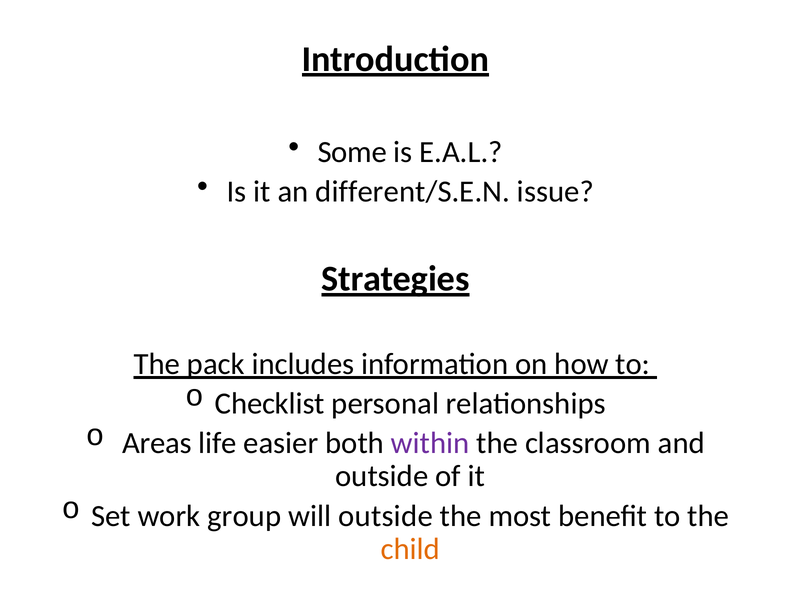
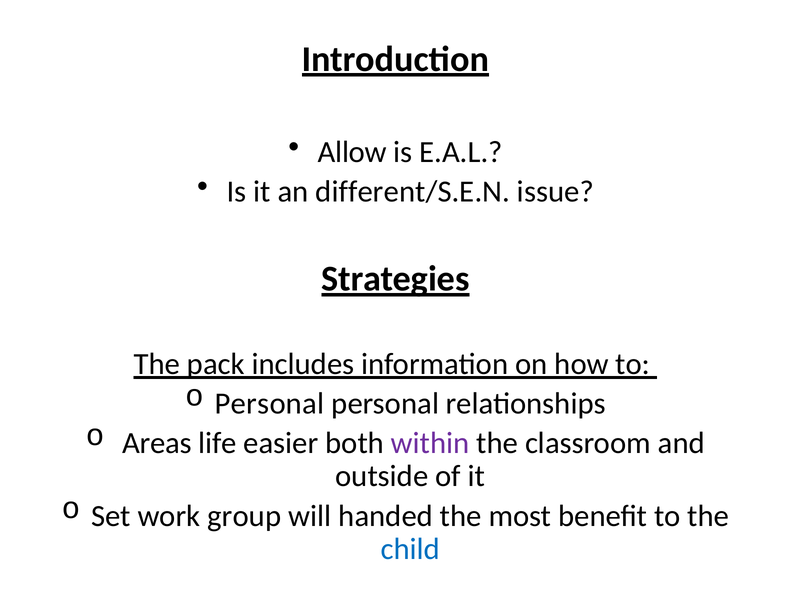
Some: Some -> Allow
Checklist at (270, 404): Checklist -> Personal
will outside: outside -> handed
child colour: orange -> blue
